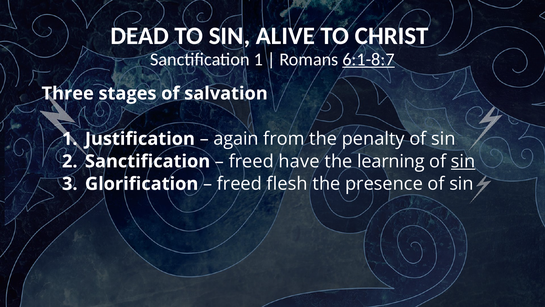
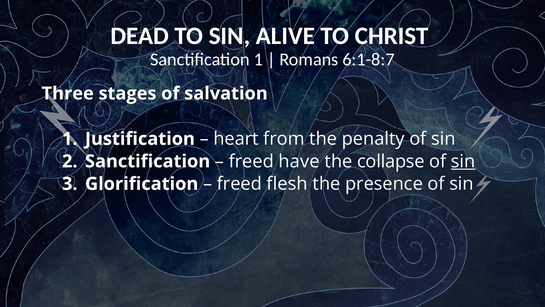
6:1-8:7 underline: present -> none
again: again -> heart
learning: learning -> collapse
